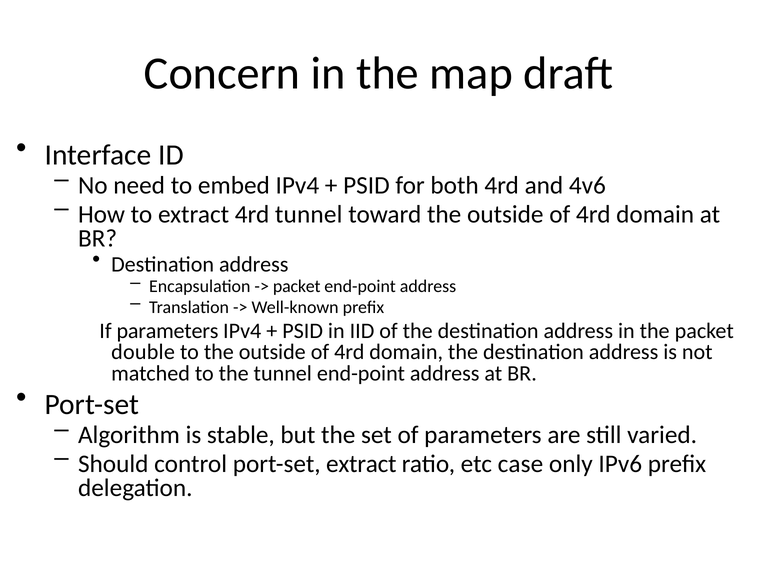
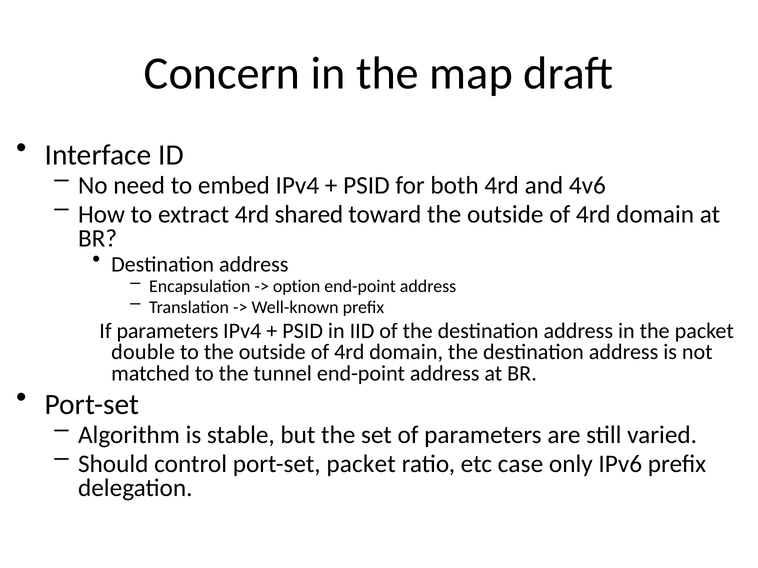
4rd tunnel: tunnel -> shared
packet at (297, 287): packet -> option
port-set extract: extract -> packet
